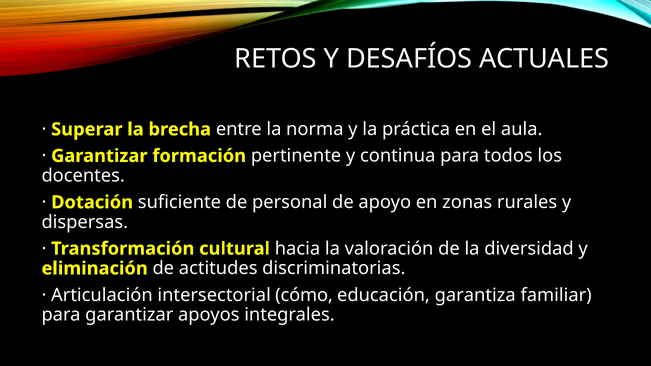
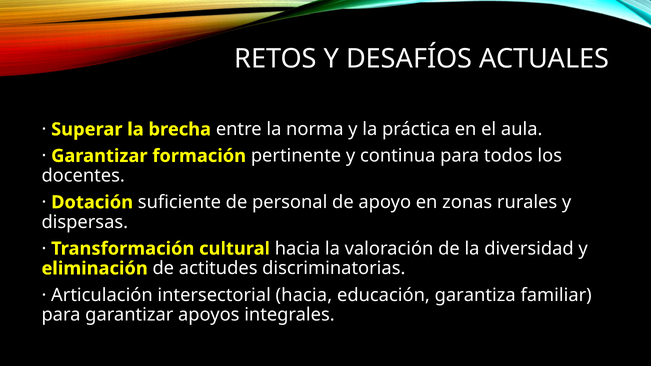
intersectorial cómo: cómo -> hacia
